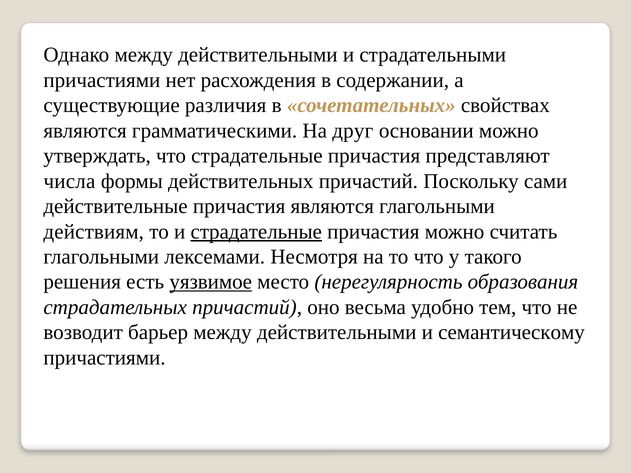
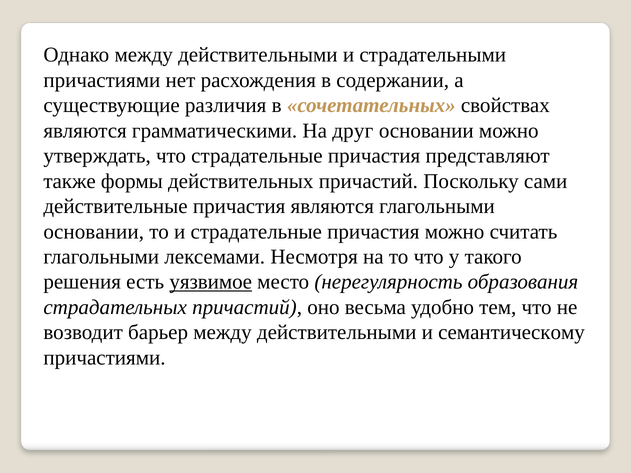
числа: числа -> также
действиям at (94, 232): действиям -> основании
страдательные at (256, 232) underline: present -> none
